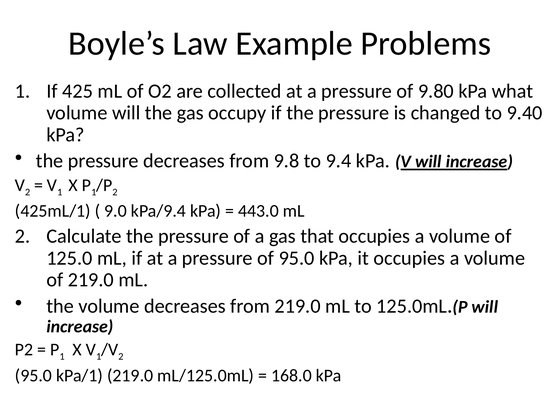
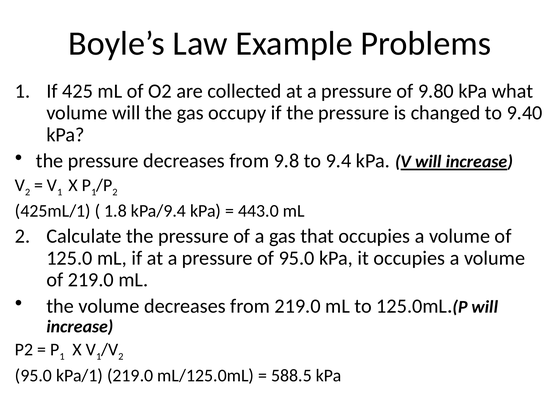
9.0: 9.0 -> 1.8
168.0: 168.0 -> 588.5
